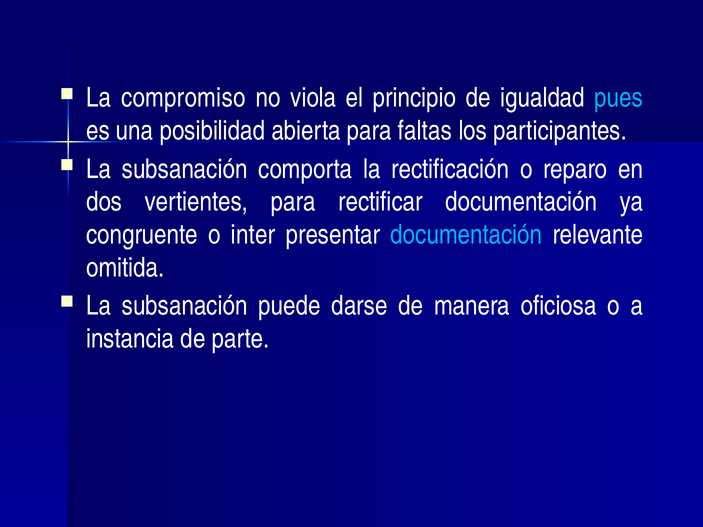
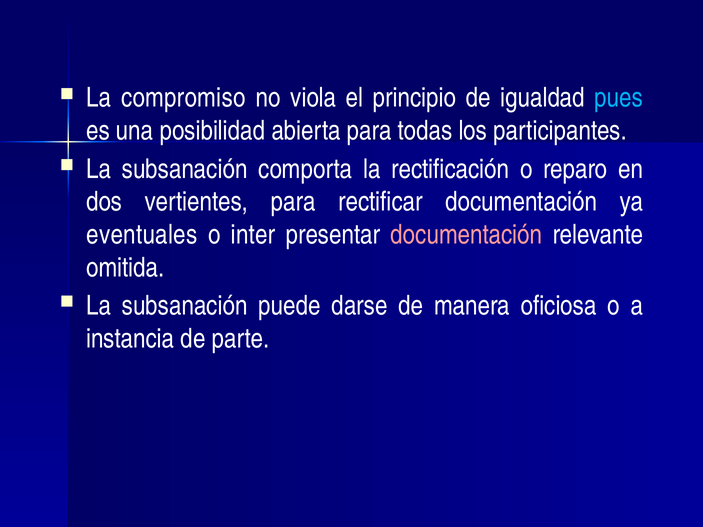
faltas: faltas -> todas
congruente: congruente -> eventuales
documentación at (466, 235) colour: light blue -> pink
